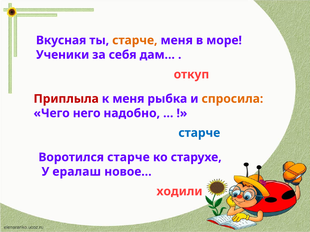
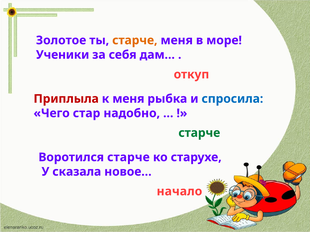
Вкусная: Вкусная -> Золотое
спросила colour: orange -> blue
него: него -> стар
старче at (199, 133) colour: blue -> green
ералаш: ералаш -> сказала
ходили: ходили -> начало
